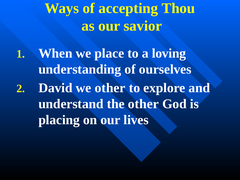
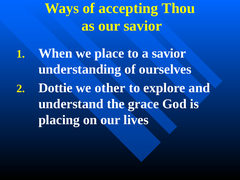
a loving: loving -> savior
David: David -> Dottie
the other: other -> grace
